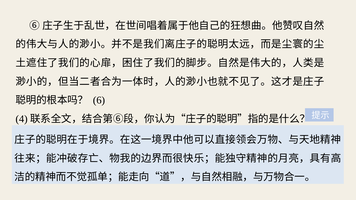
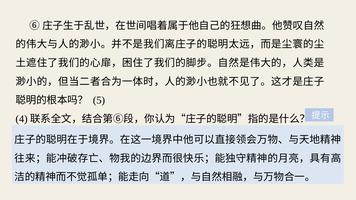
6: 6 -> 5
